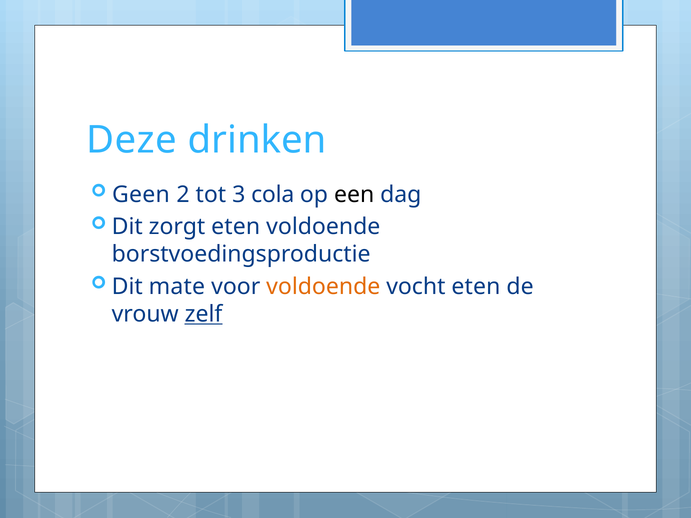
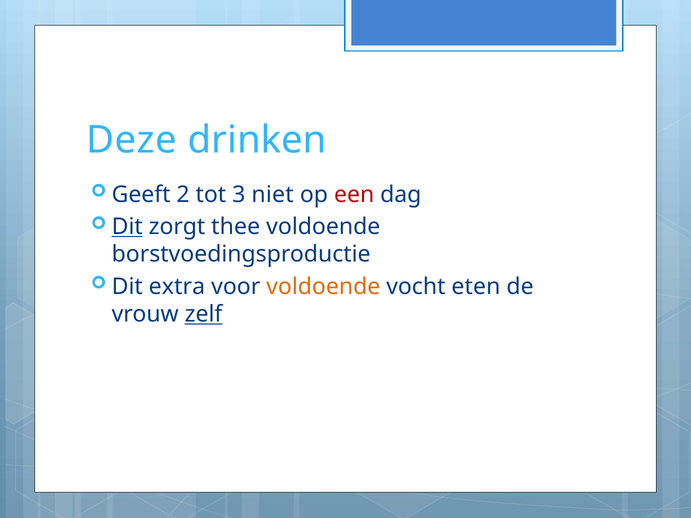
Geen: Geen -> Geeft
cola: cola -> niet
een colour: black -> red
Dit at (127, 227) underline: none -> present
zorgt eten: eten -> thee
mate: mate -> extra
